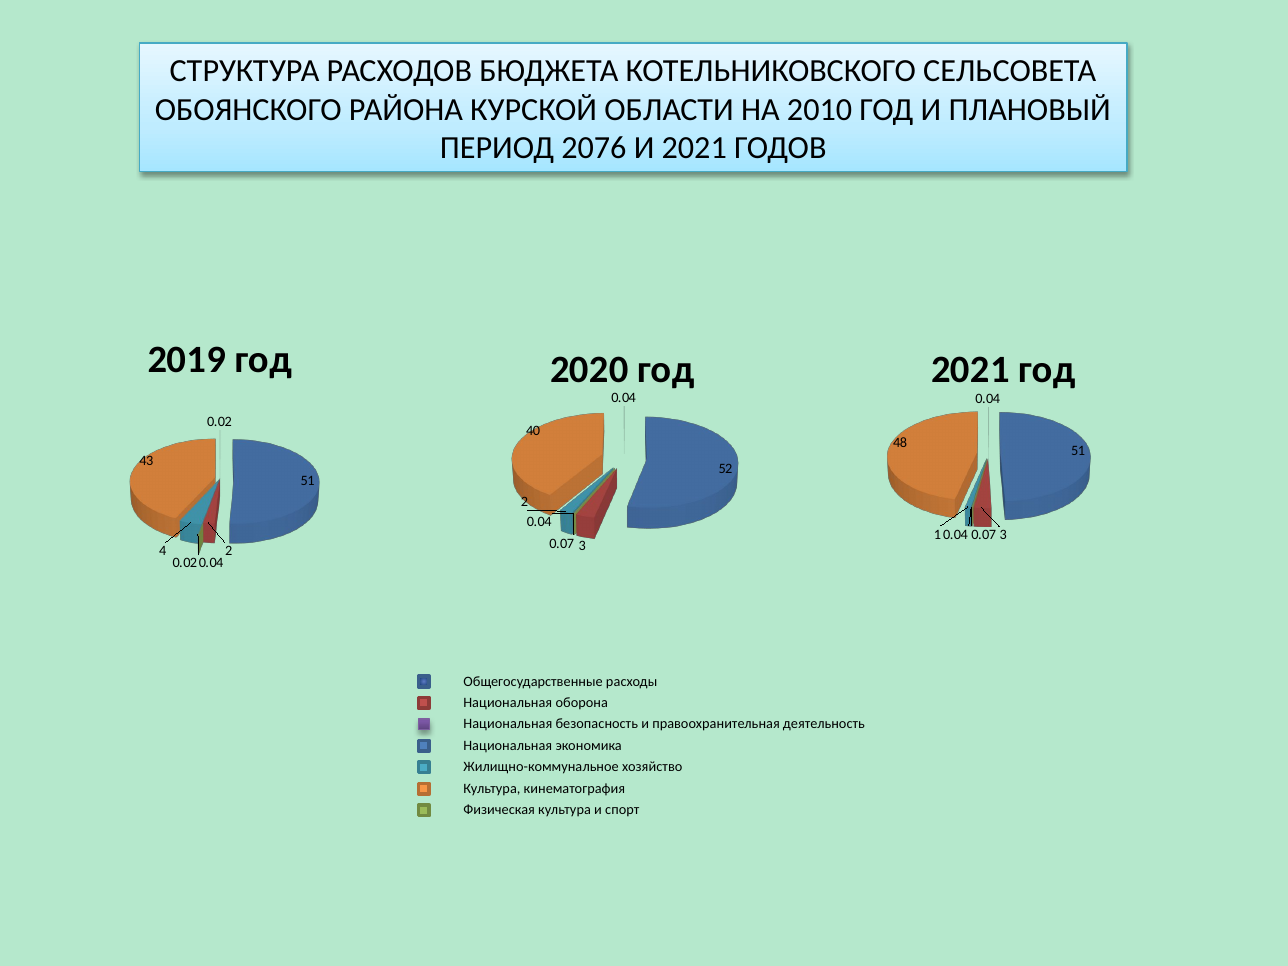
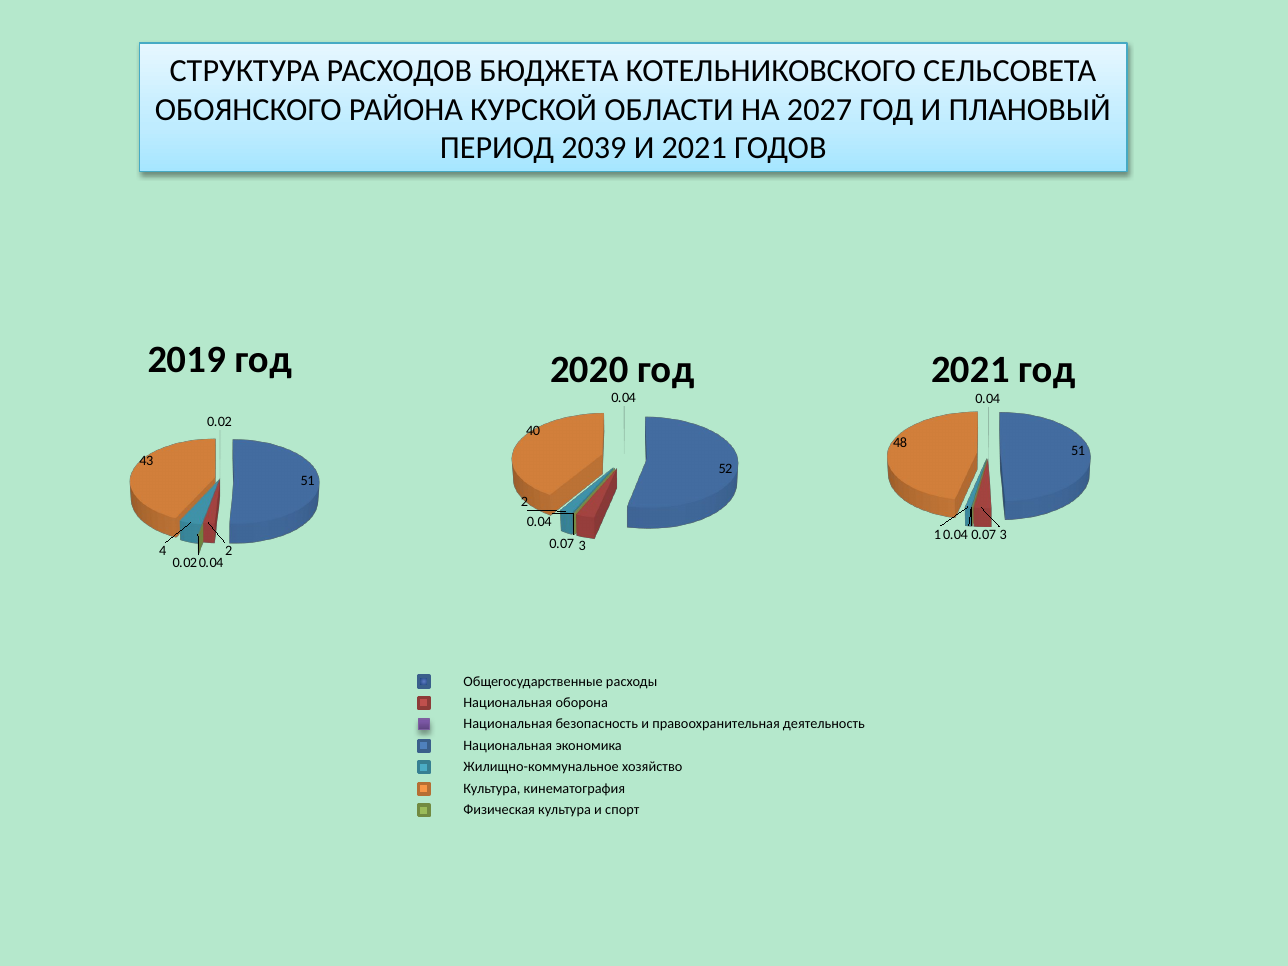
2010: 2010 -> 2027
2076: 2076 -> 2039
